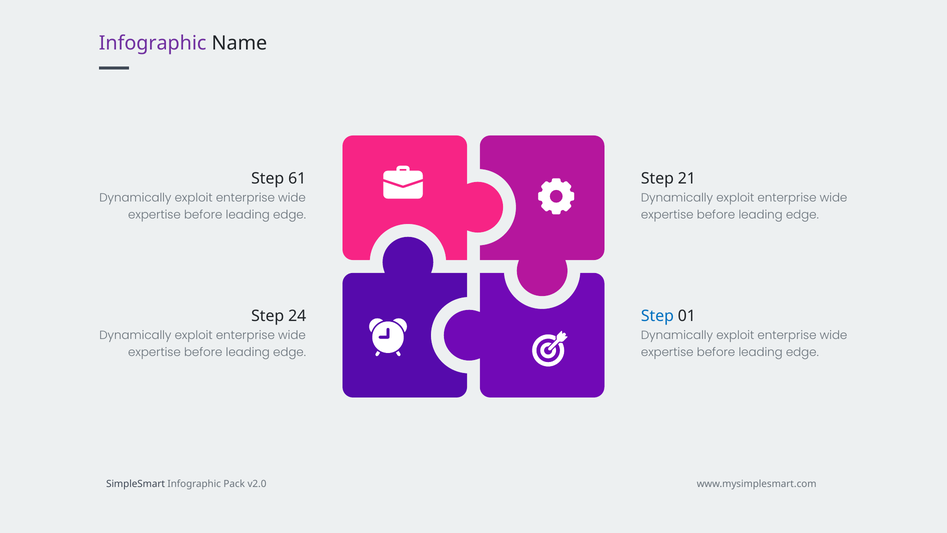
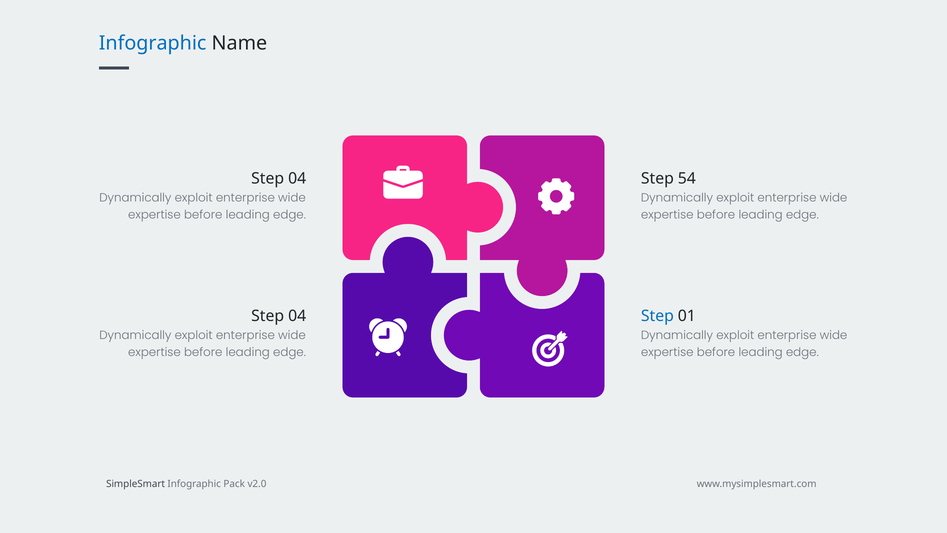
Infographic at (153, 43) colour: purple -> blue
61 at (297, 179): 61 -> 04
21: 21 -> 54
24 at (297, 316): 24 -> 04
